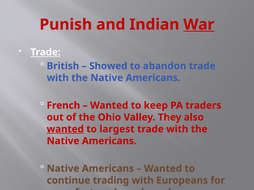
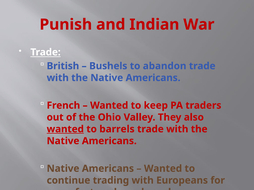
War underline: present -> none
Showed: Showed -> Bushels
largest: largest -> barrels
